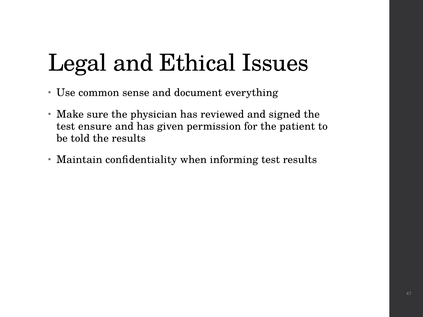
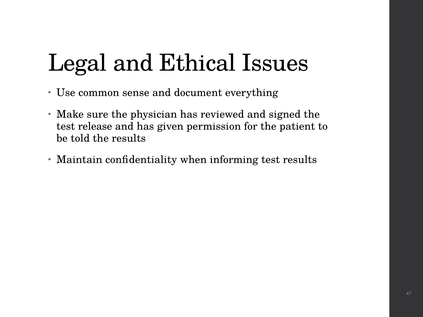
ensure: ensure -> release
